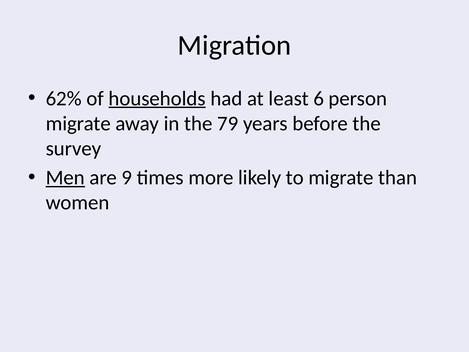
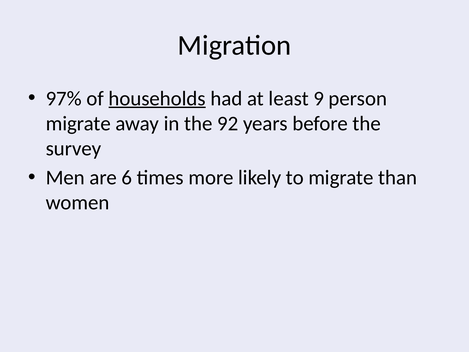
62%: 62% -> 97%
6: 6 -> 9
79: 79 -> 92
Men underline: present -> none
9: 9 -> 6
